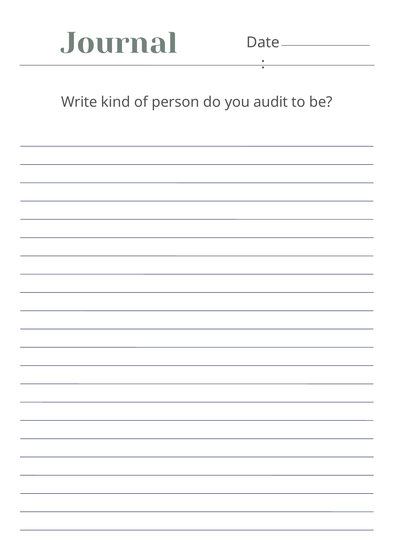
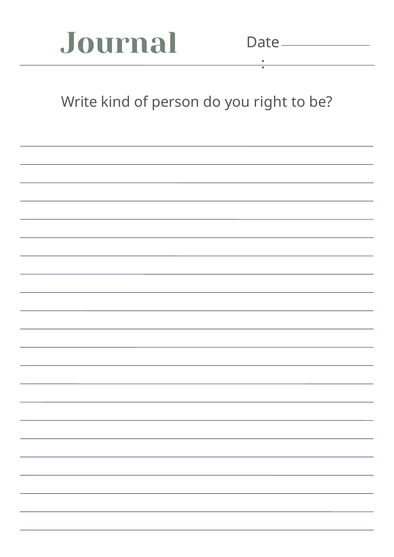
audit: audit -> right
